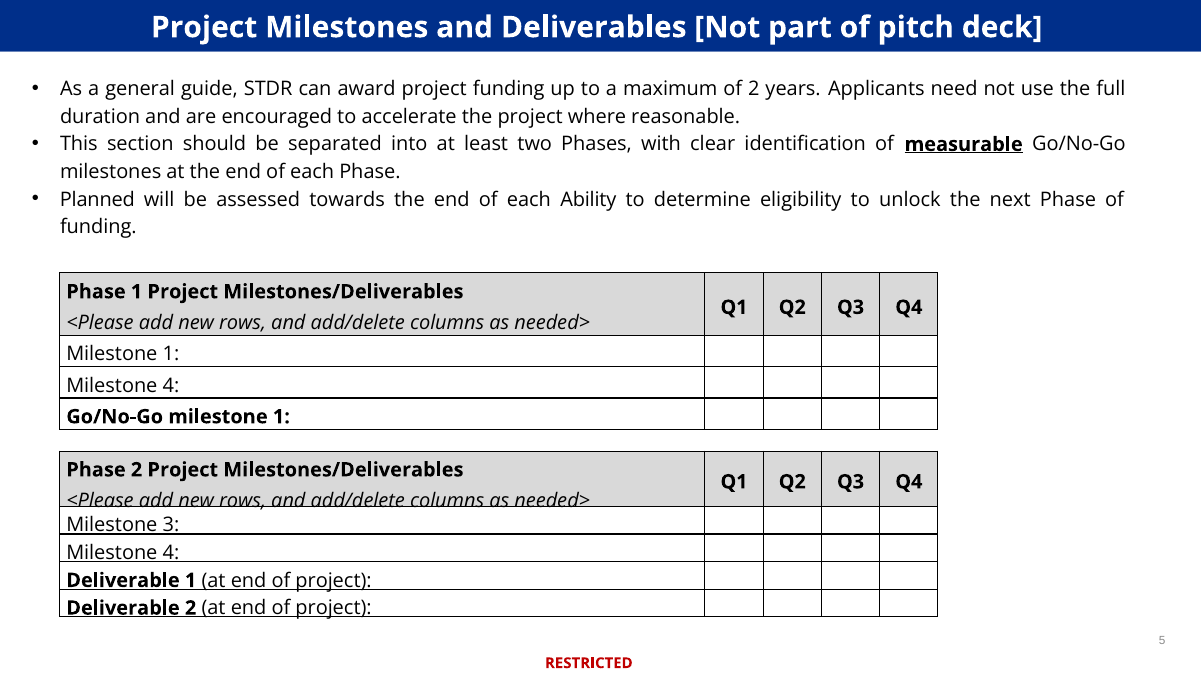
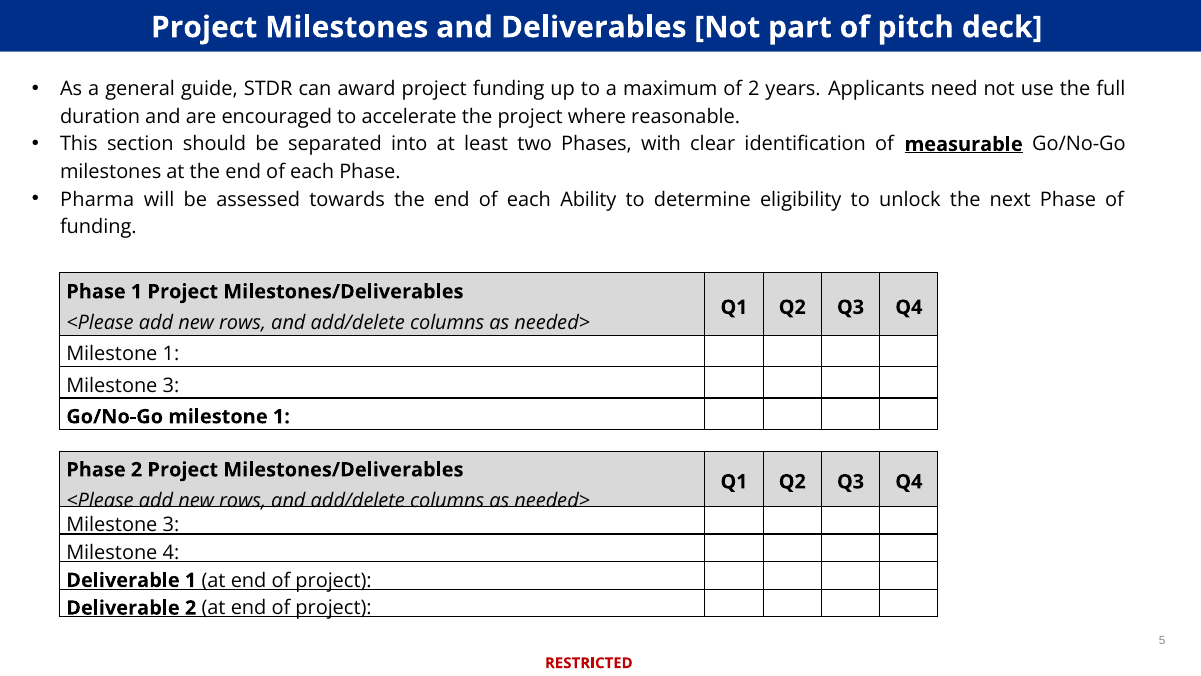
Planned: Planned -> Pharma
4 at (171, 385): 4 -> 3
